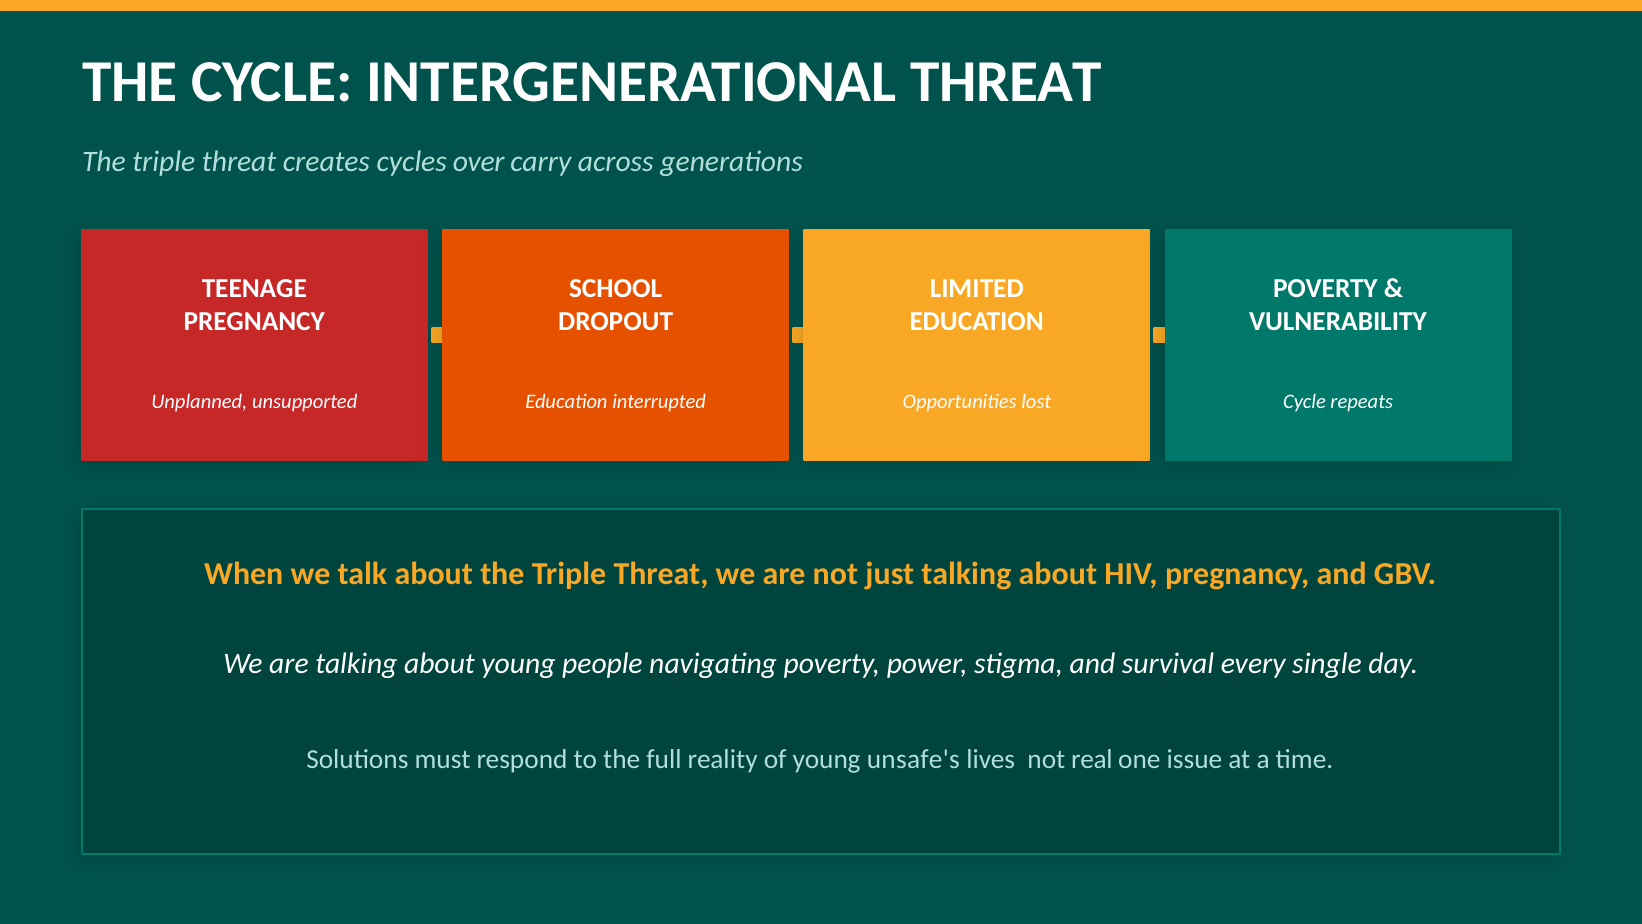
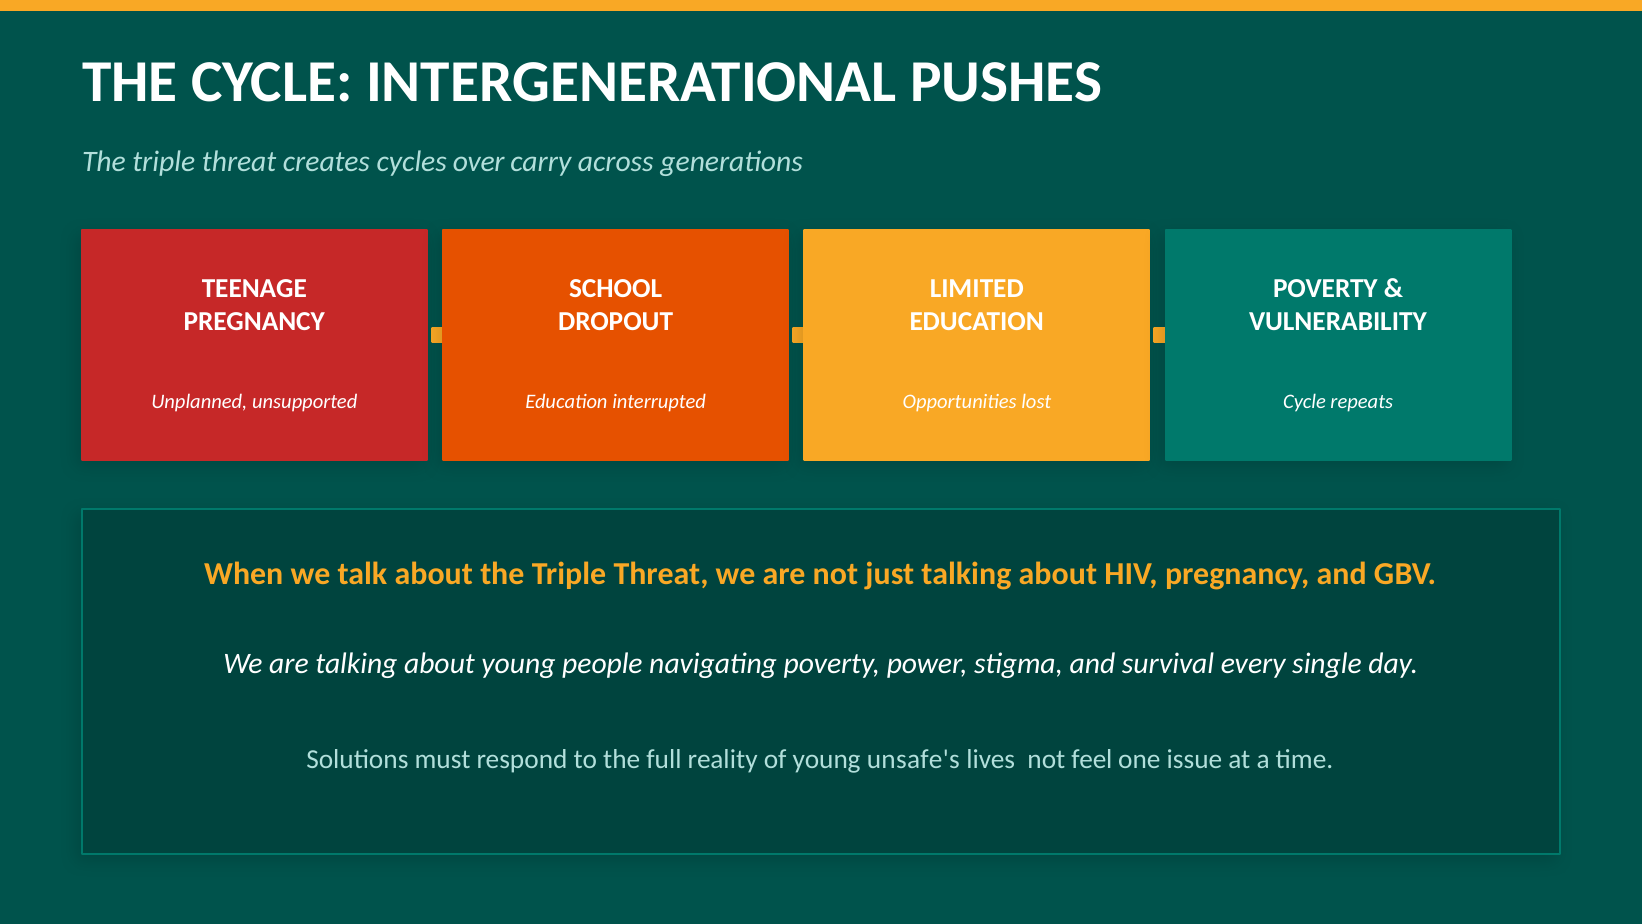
INTERGENERATIONAL THREAT: THREAT -> PUSHES
real: real -> feel
